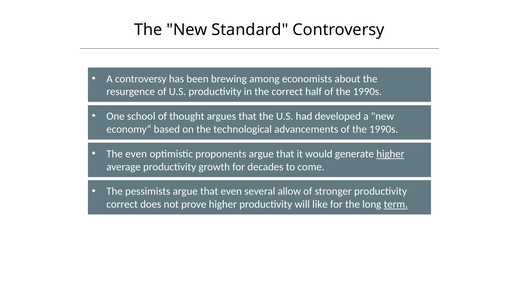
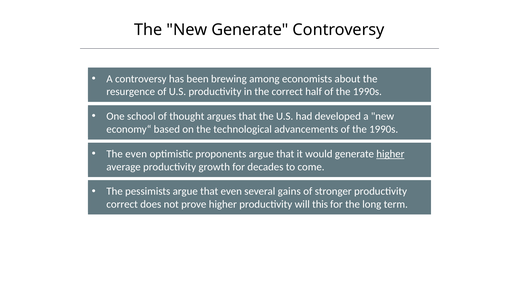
New Standard: Standard -> Generate
allow: allow -> gains
like: like -> this
term underline: present -> none
